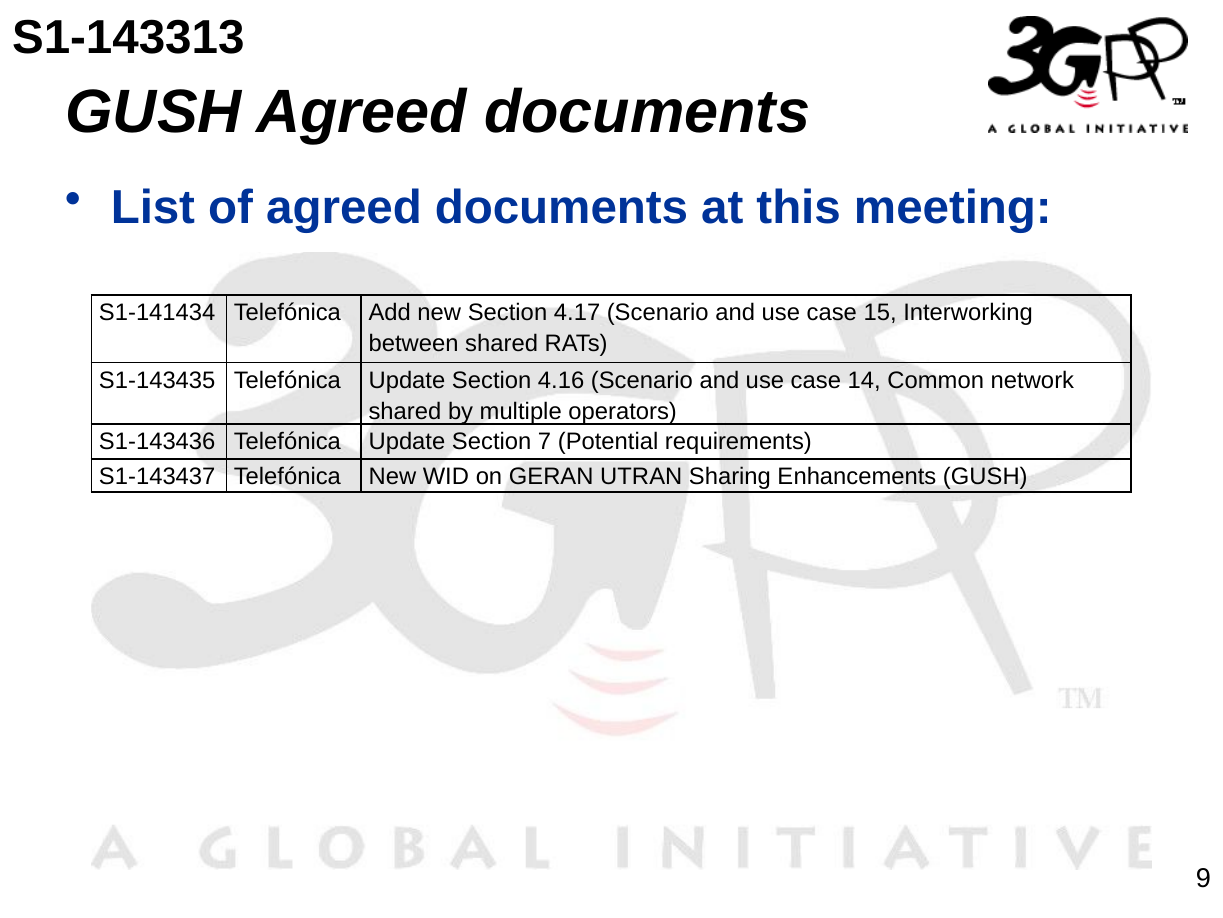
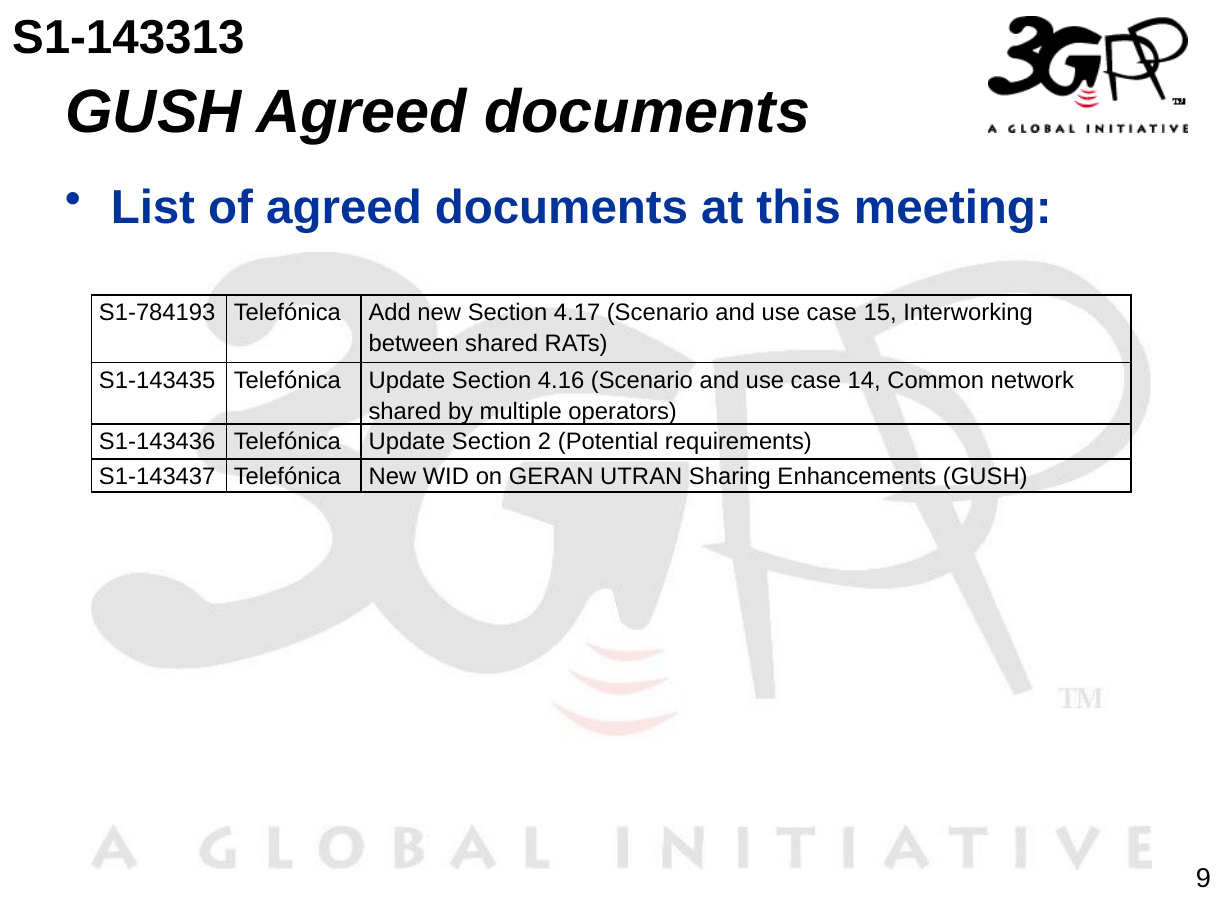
S1-141434: S1-141434 -> S1-784193
7: 7 -> 2
